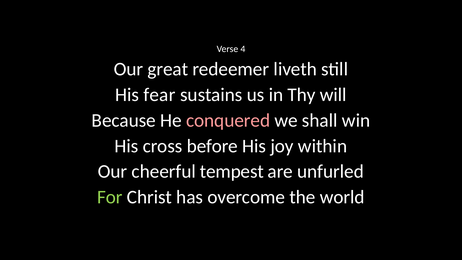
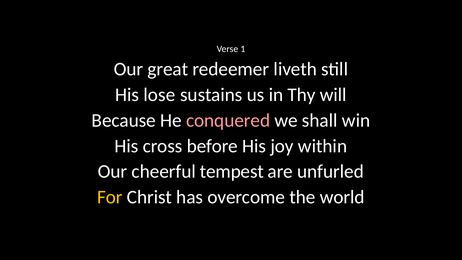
4: 4 -> 1
fear: fear -> lose
For colour: light green -> yellow
